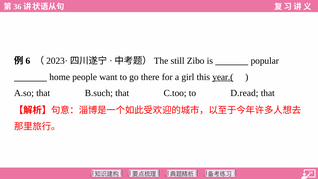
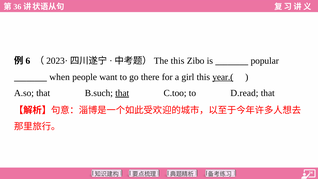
still at (178, 61): still -> this
home: home -> when
that at (122, 93) underline: none -> present
